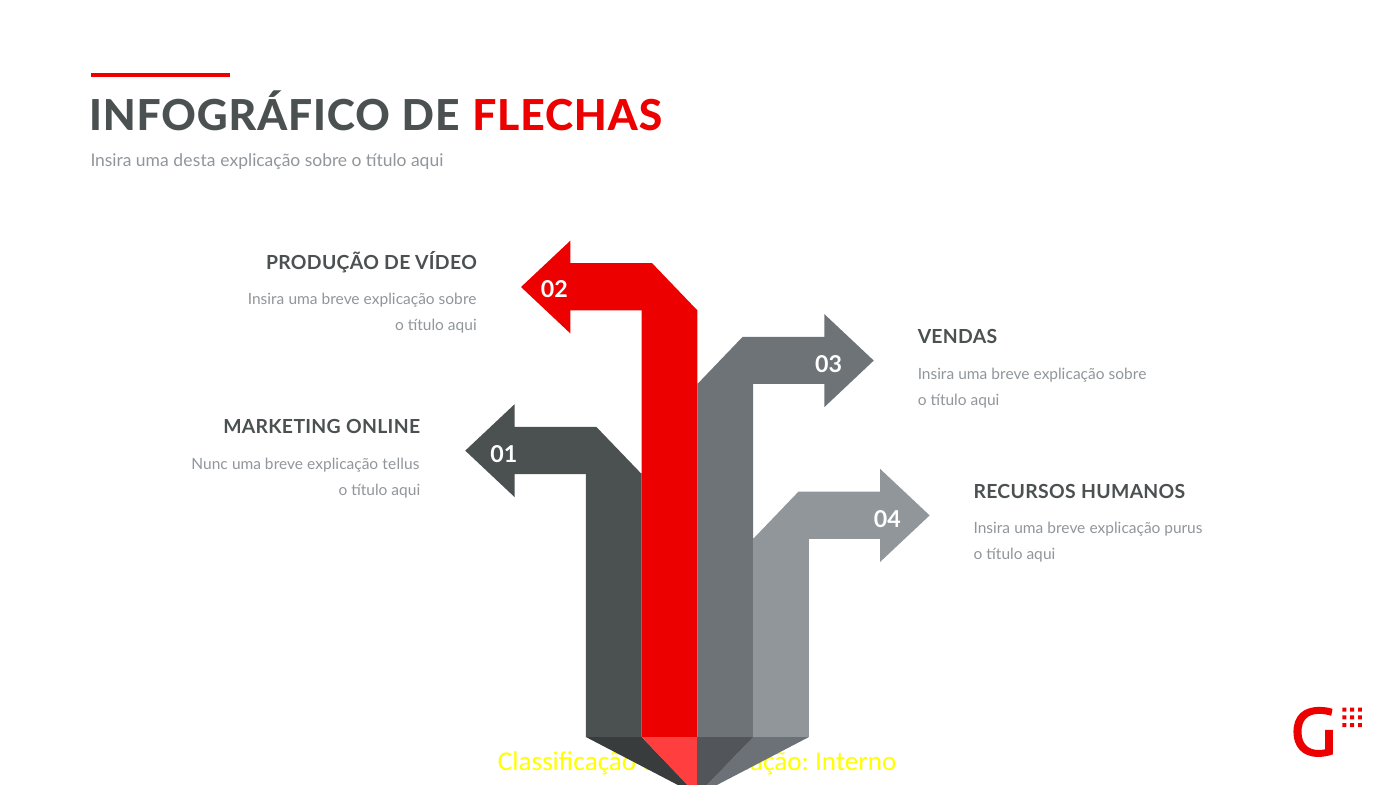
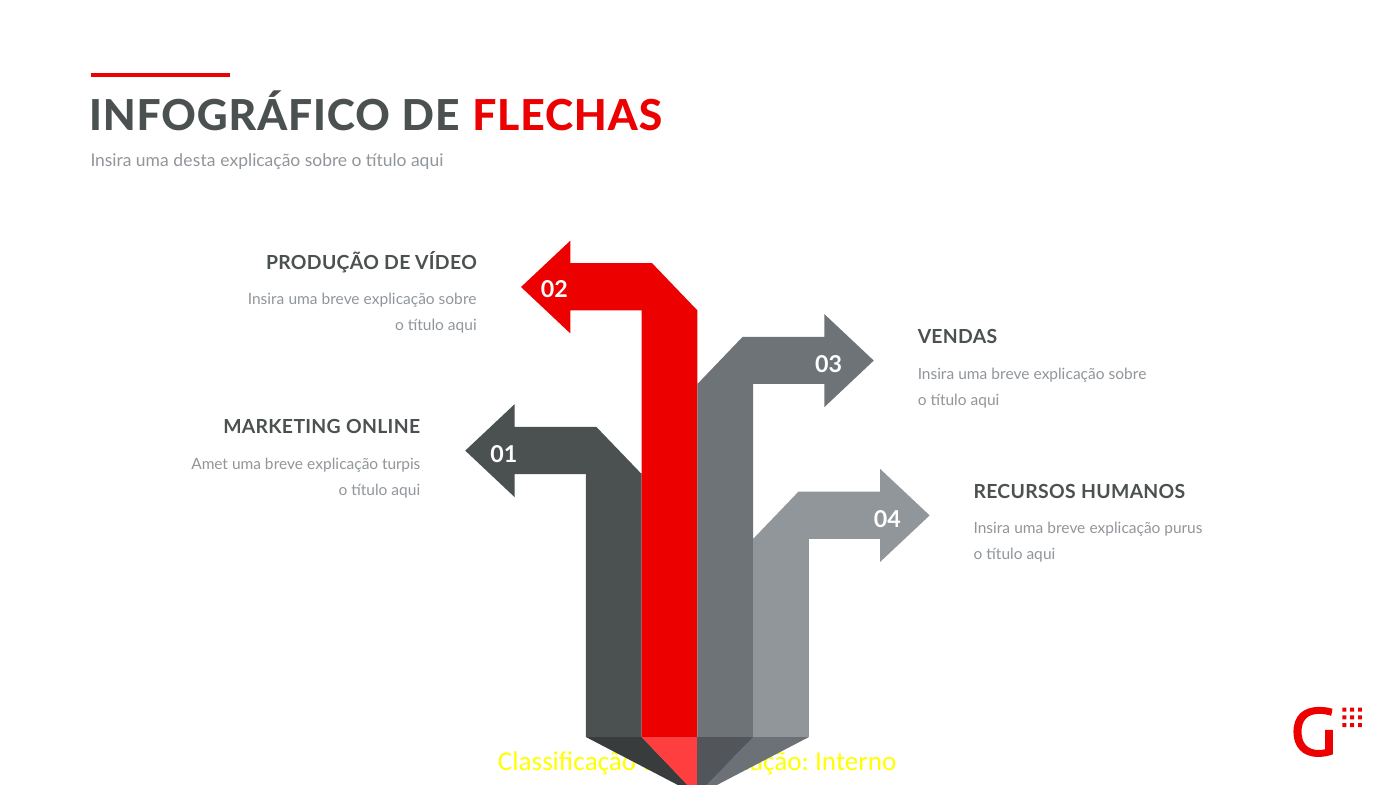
Nunc: Nunc -> Amet
tellus: tellus -> turpis
